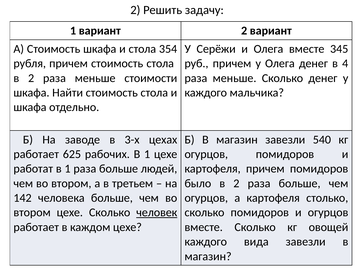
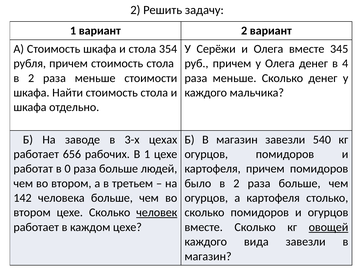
625: 625 -> 656
работат в 1: 1 -> 0
овощей underline: none -> present
